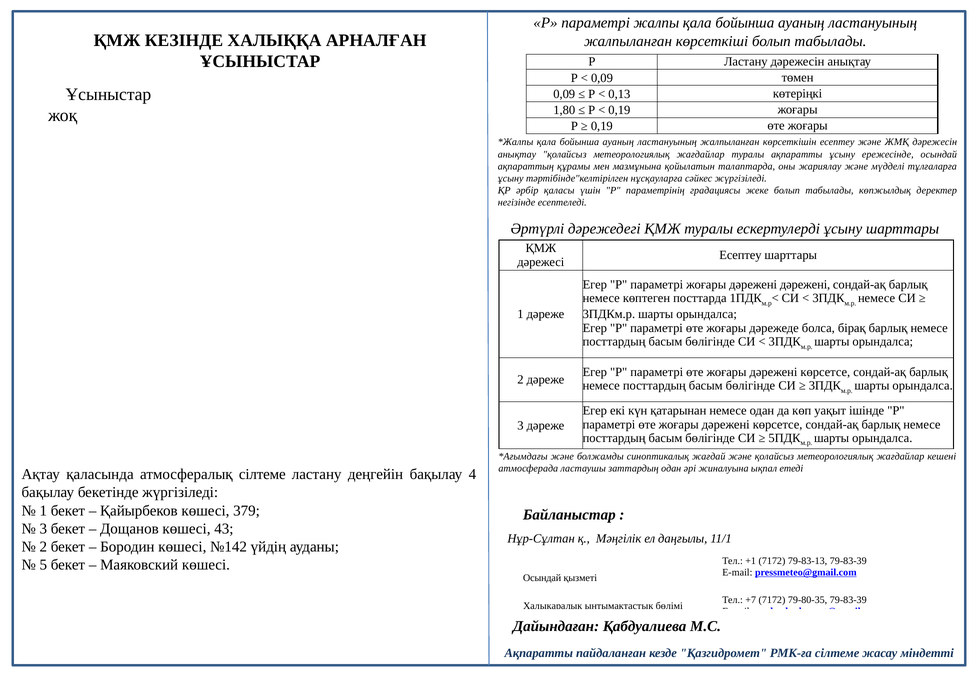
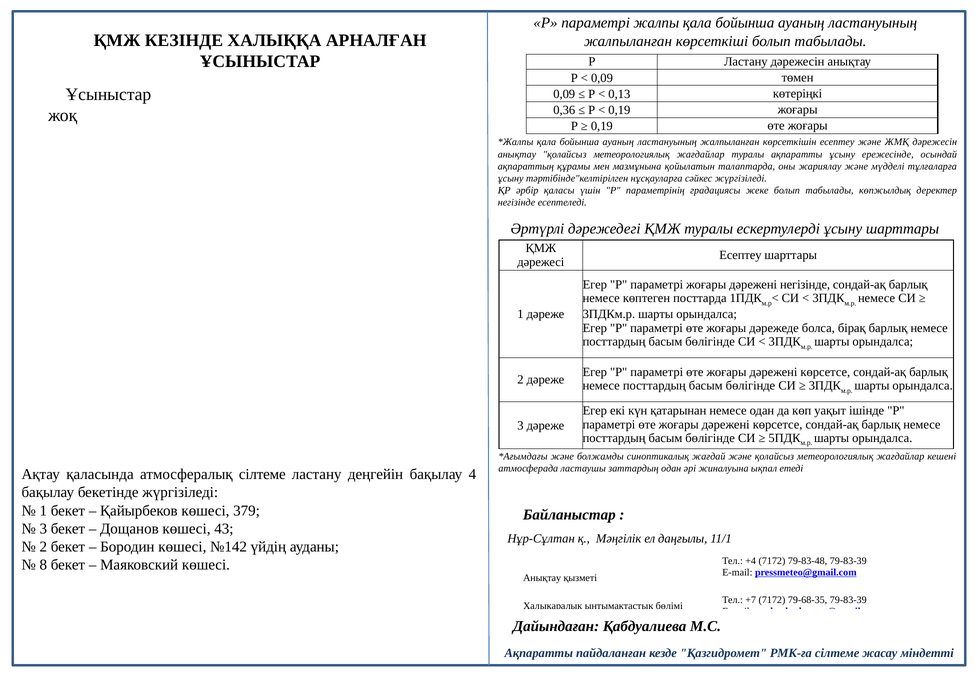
1,80: 1,80 -> 0,36
дәрежені дәрежені: дәрежені -> негізінде
+1: +1 -> +4
79-83-13: 79-83-13 -> 79-83-48
5: 5 -> 8
Осындай at (542, 578): Осындай -> Анықтау
79-80-35: 79-80-35 -> 79-68-35
